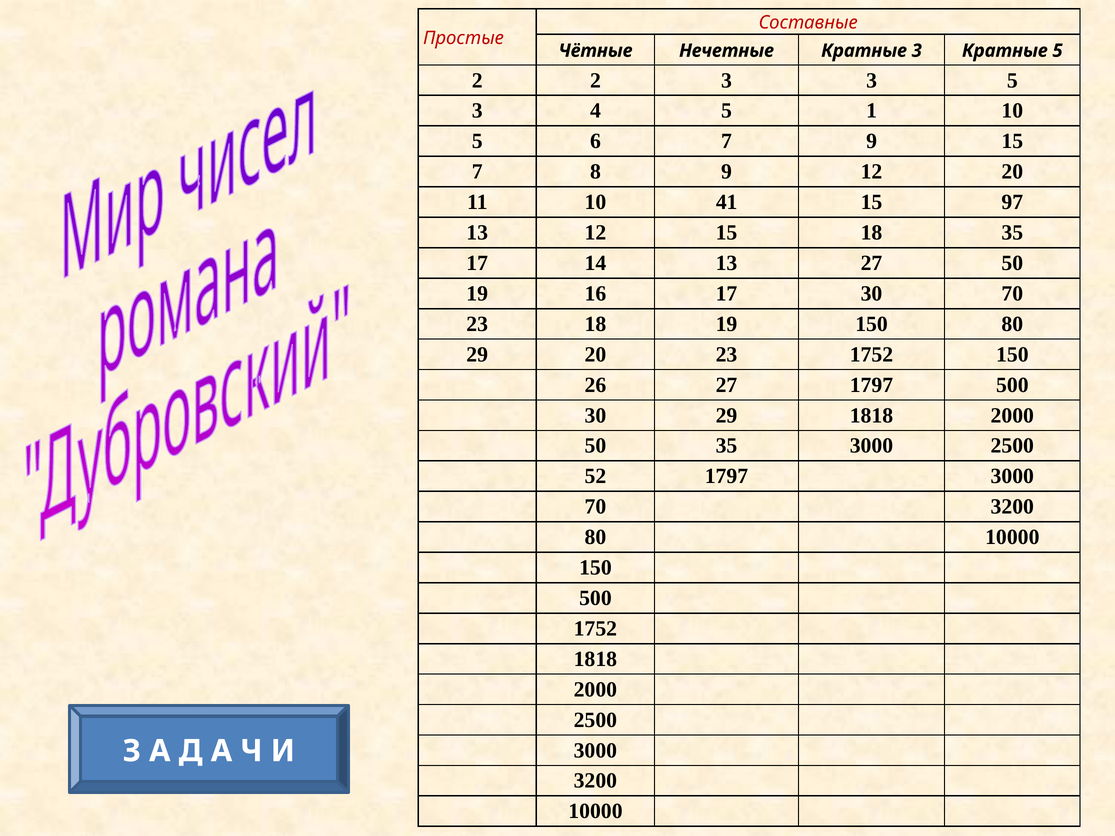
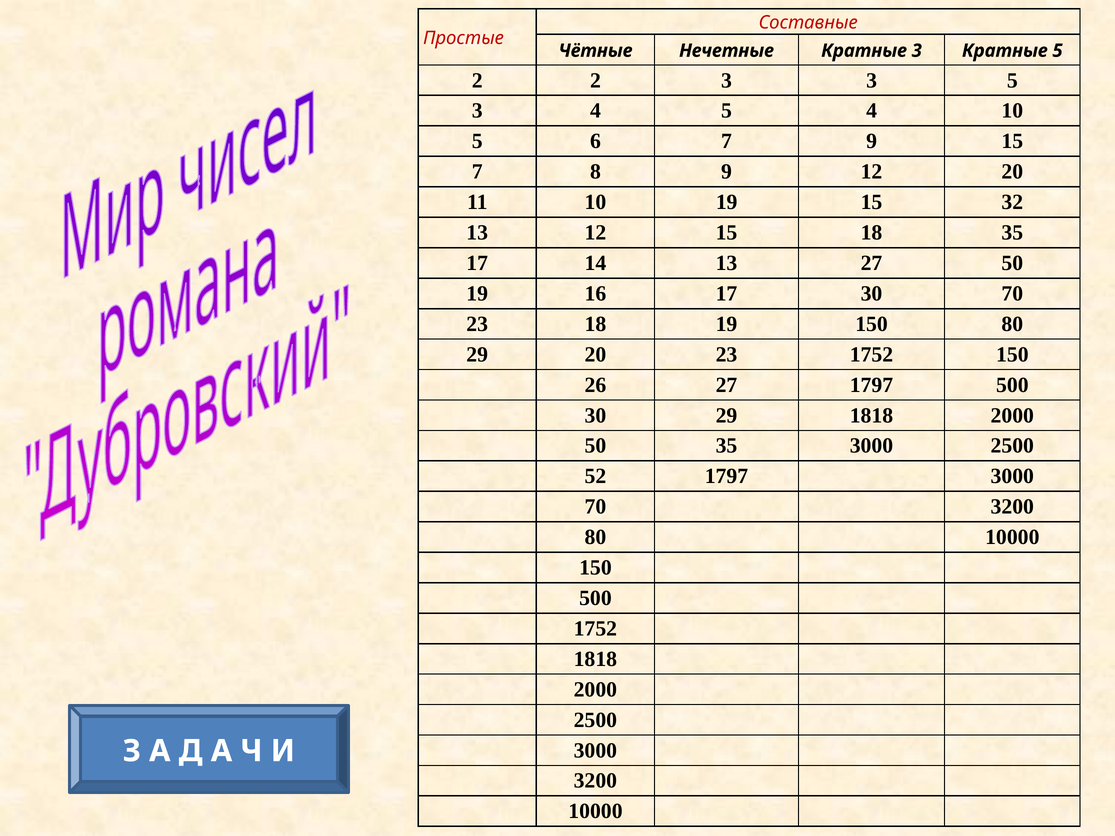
5 1: 1 -> 4
10 41: 41 -> 19
97: 97 -> 32
